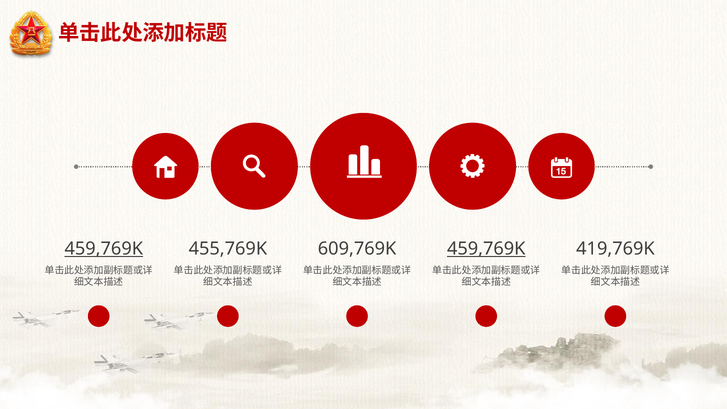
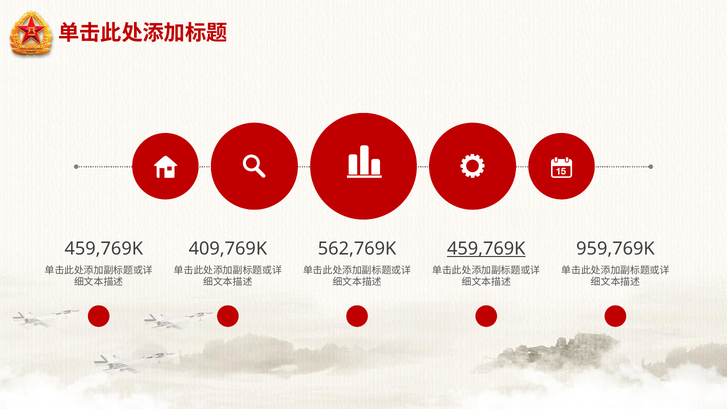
459,769K at (104, 248) underline: present -> none
455,769K: 455,769K -> 409,769K
609,769K: 609,769K -> 562,769K
419,769K: 419,769K -> 959,769K
